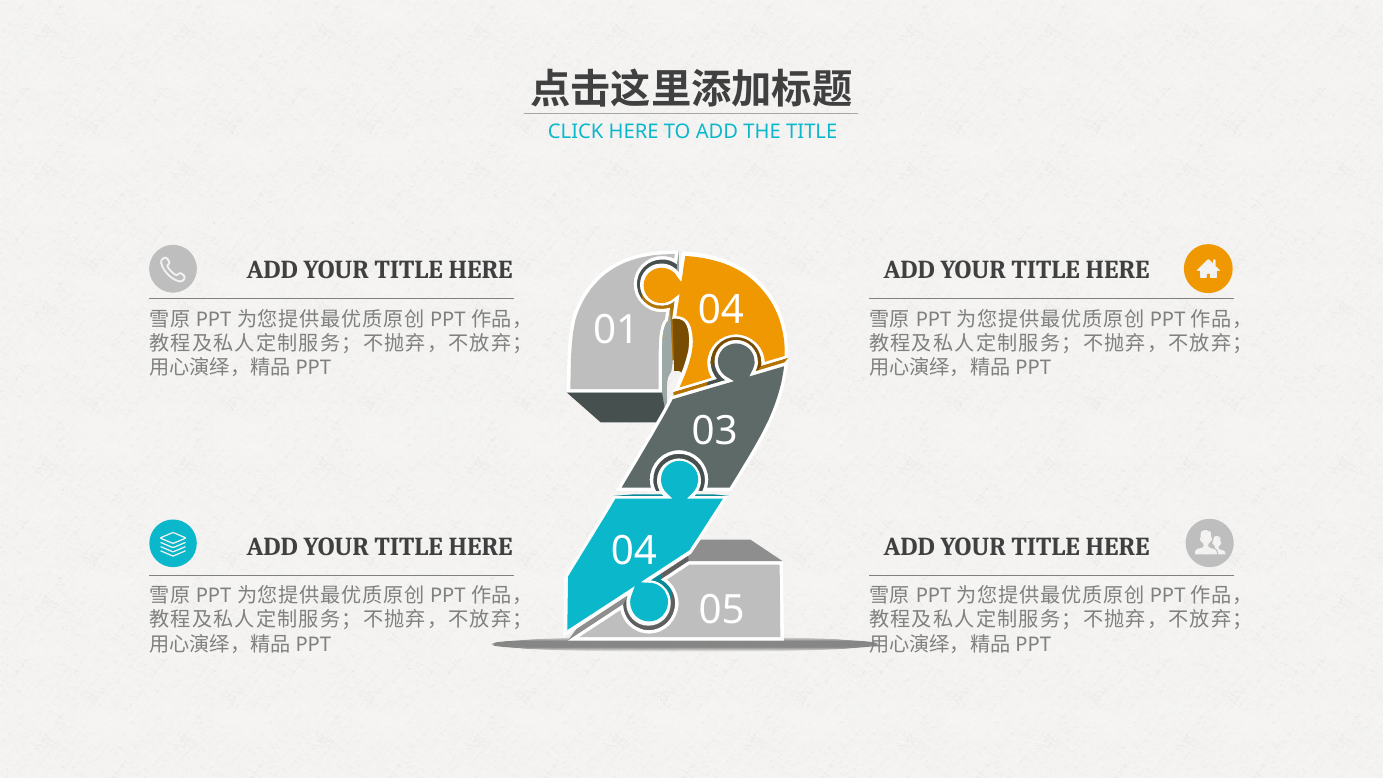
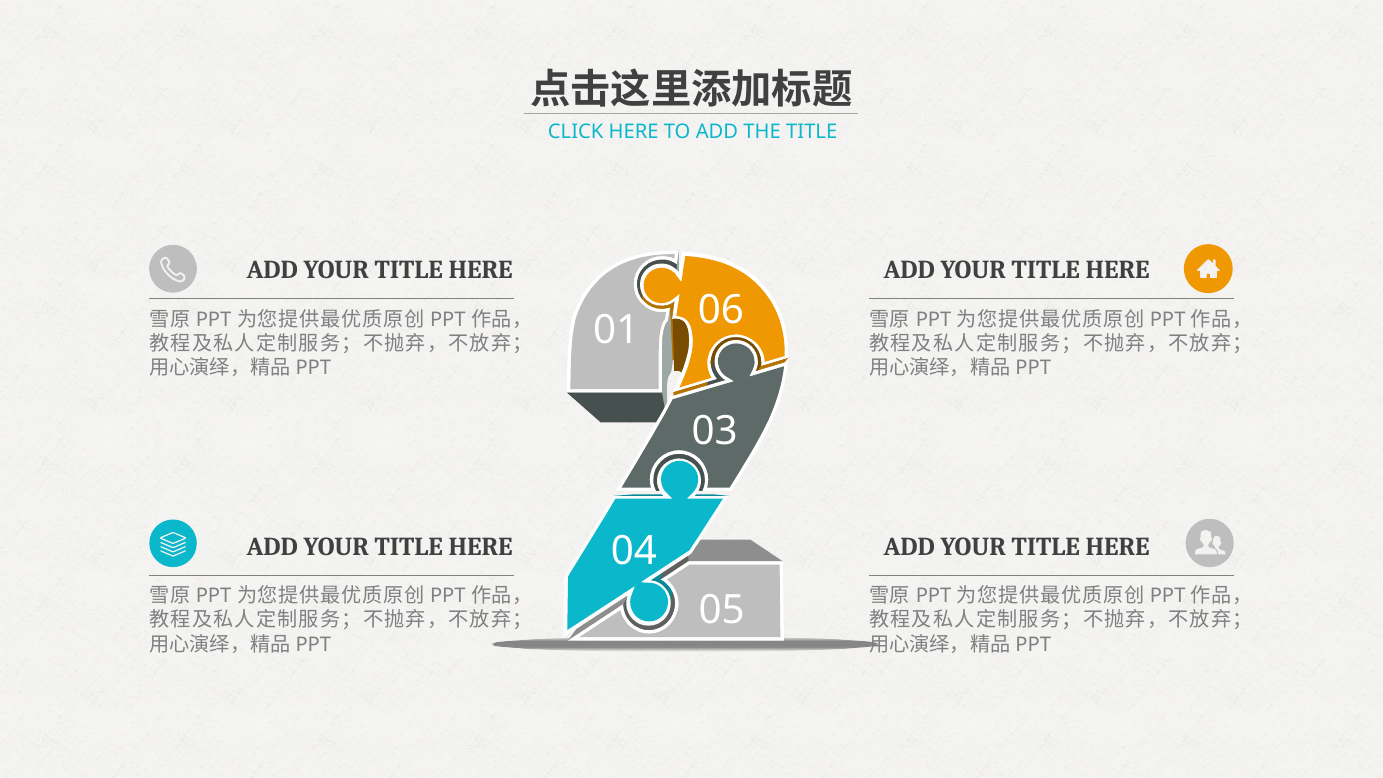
01 04: 04 -> 06
